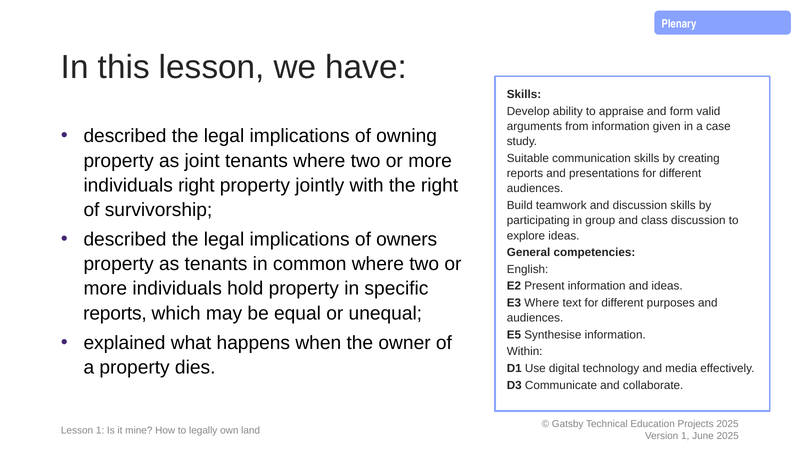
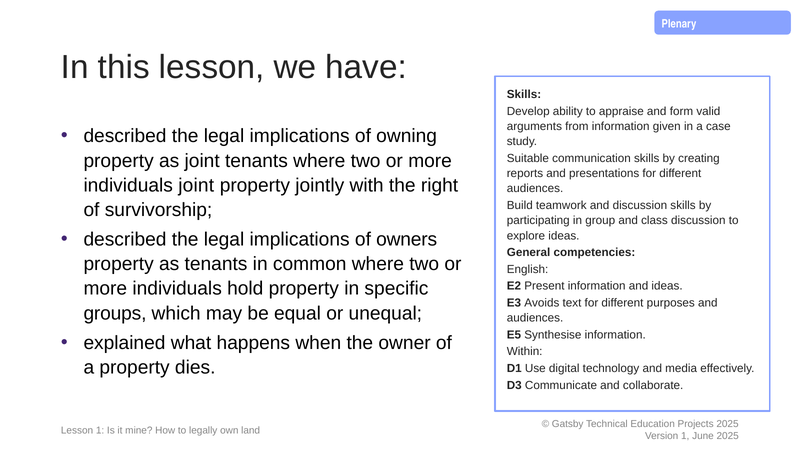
individuals right: right -> joint
E3 Where: Where -> Avoids
reports at (115, 313): reports -> groups
